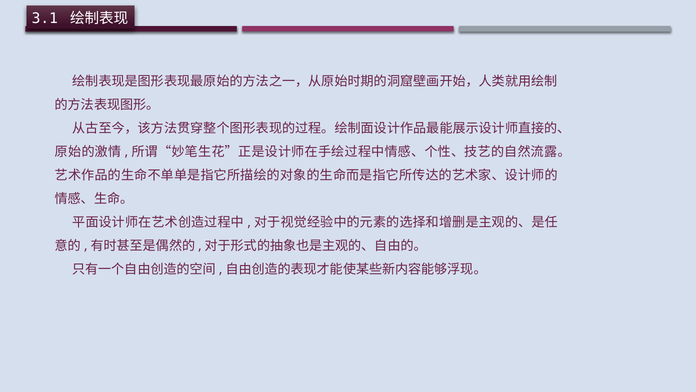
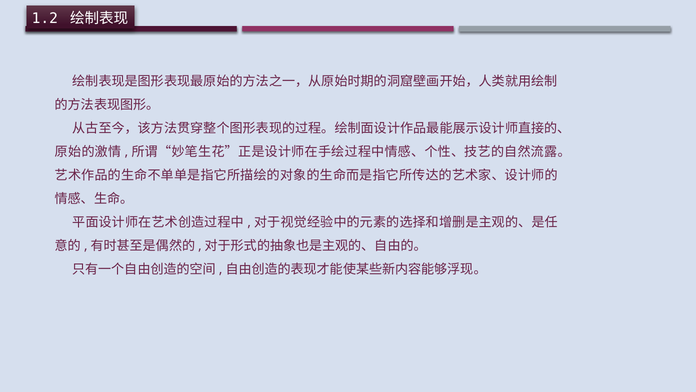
3.1: 3.1 -> 1.2
